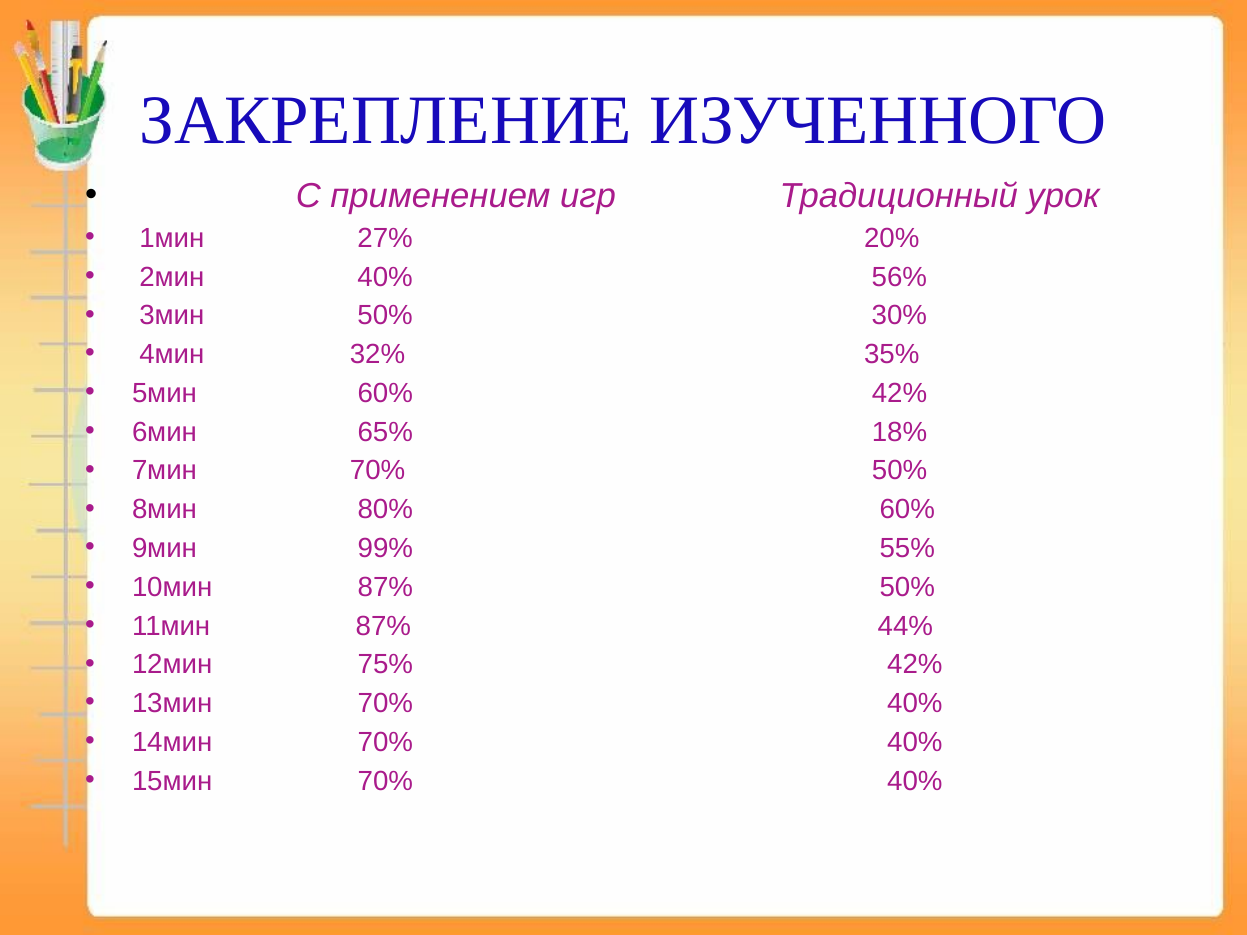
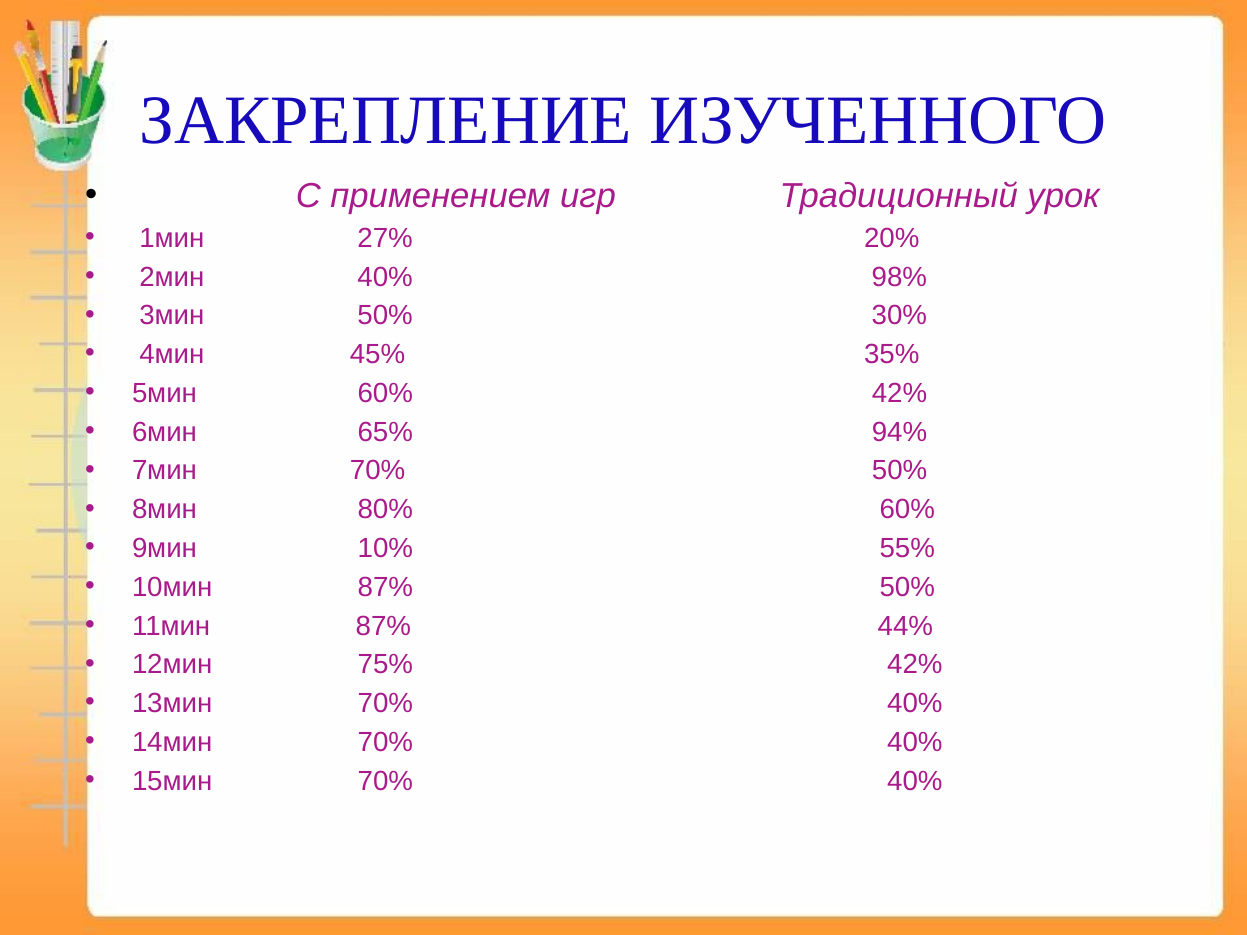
56%: 56% -> 98%
32%: 32% -> 45%
18%: 18% -> 94%
99%: 99% -> 10%
